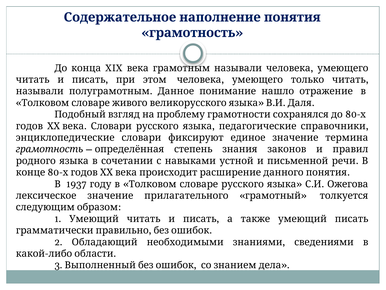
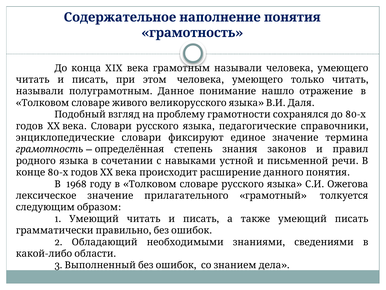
1937: 1937 -> 1968
